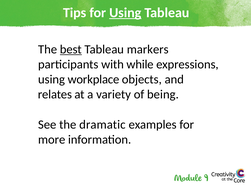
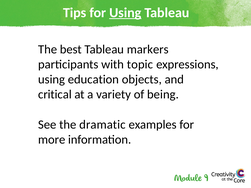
best underline: present -> none
while: while -> topic
workplace: workplace -> education
relates: relates -> critical
